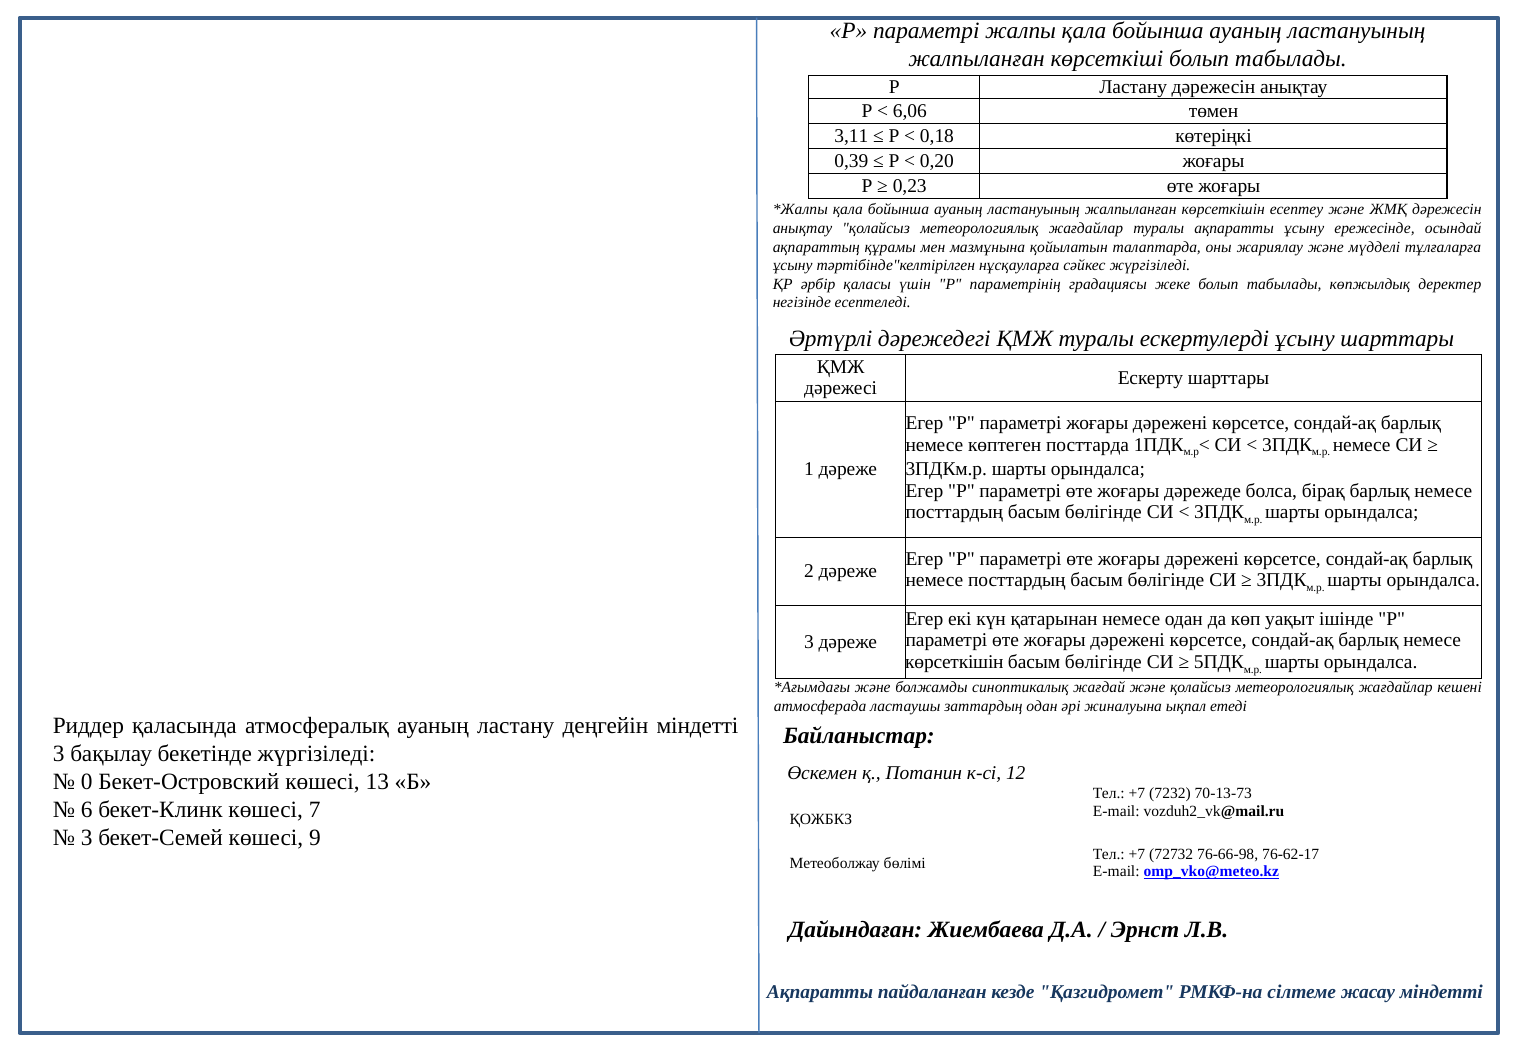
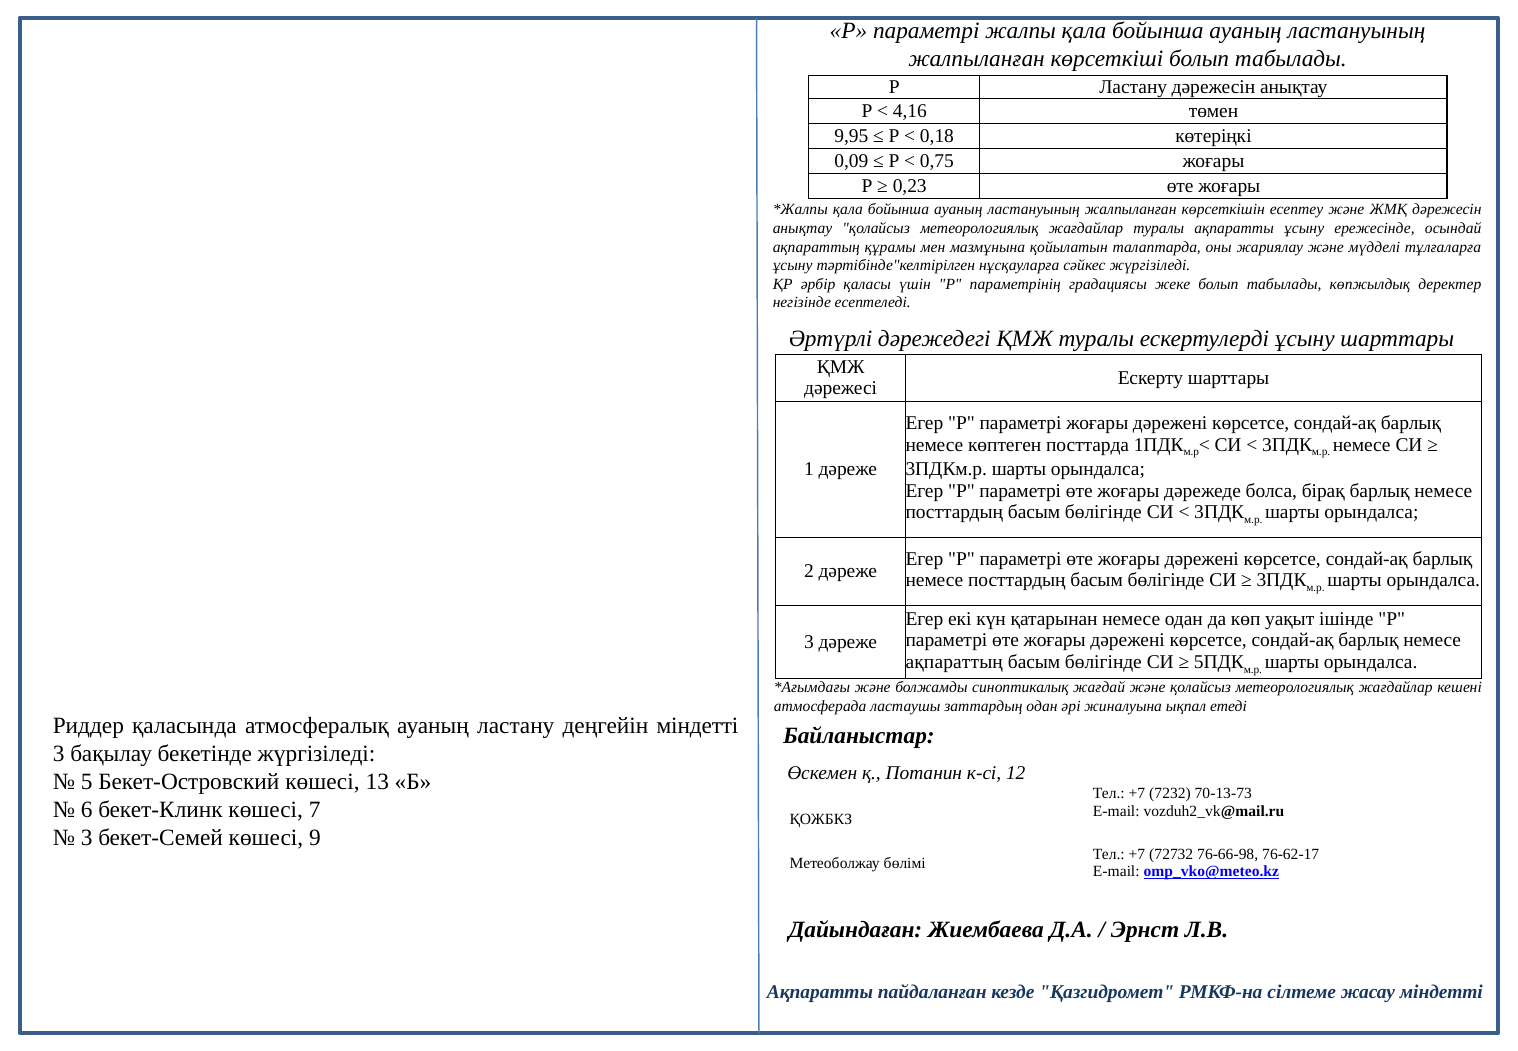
6,06: 6,06 -> 4,16
3,11: 3,11 -> 9,95
0,39: 0,39 -> 0,09
0,20: 0,20 -> 0,75
көрсеткішін at (954, 662): көрсеткішін -> ақпараттың
0: 0 -> 5
